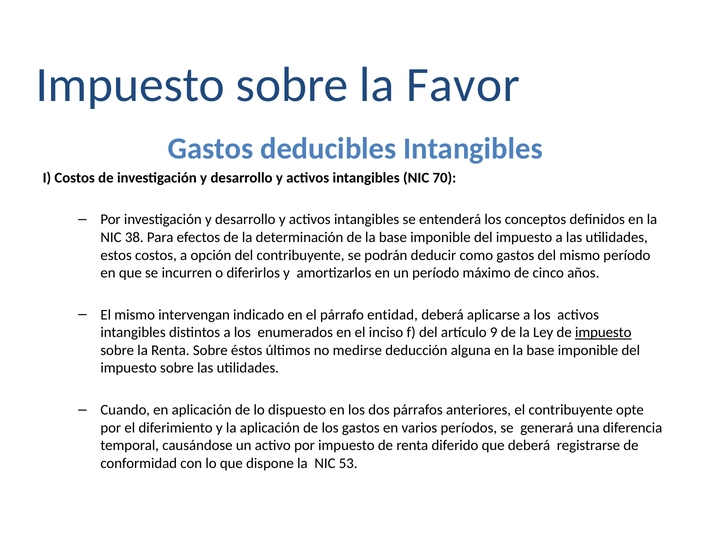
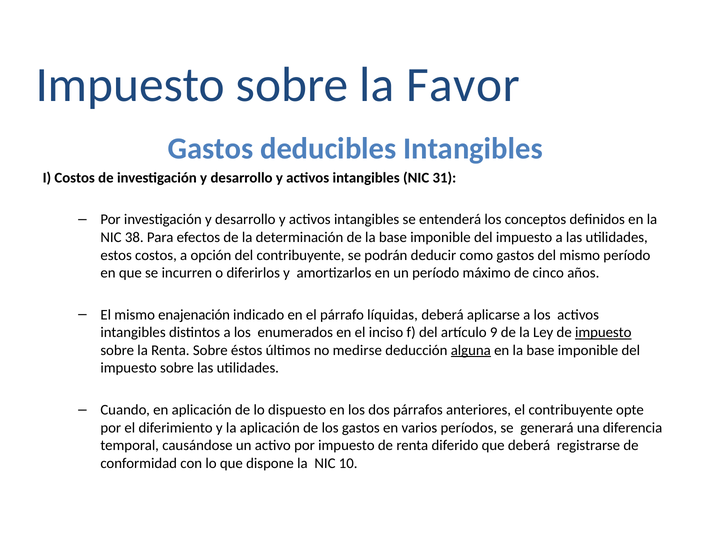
70: 70 -> 31
intervengan: intervengan -> enajenación
entidad: entidad -> líquidas
alguna underline: none -> present
53: 53 -> 10
